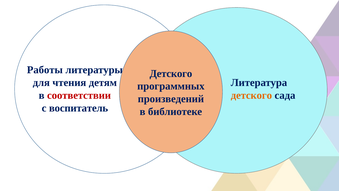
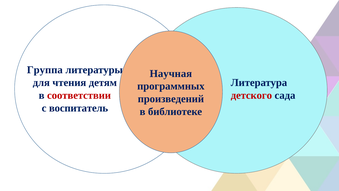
Работы: Работы -> Группа
Детского at (171, 73): Детского -> Научная
детского at (251, 95) colour: orange -> red
